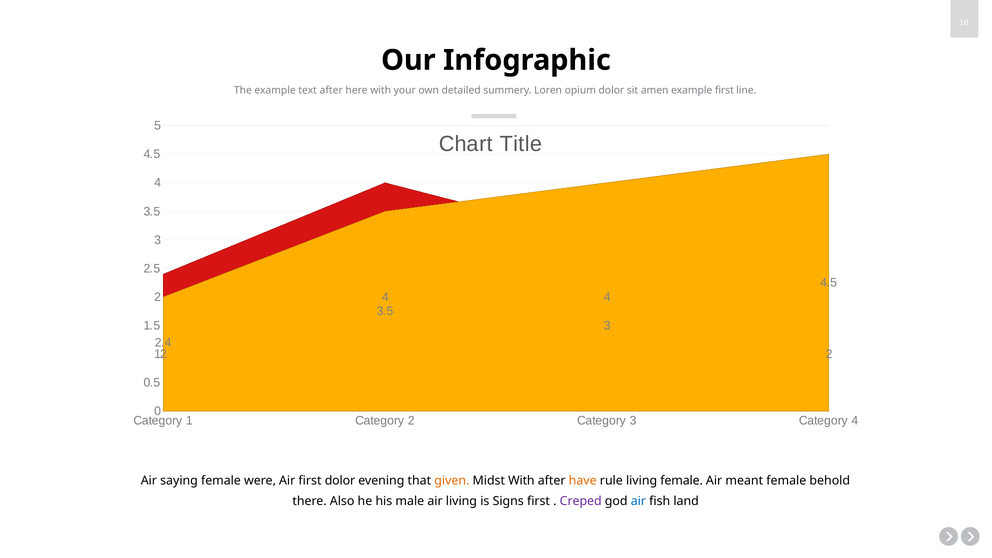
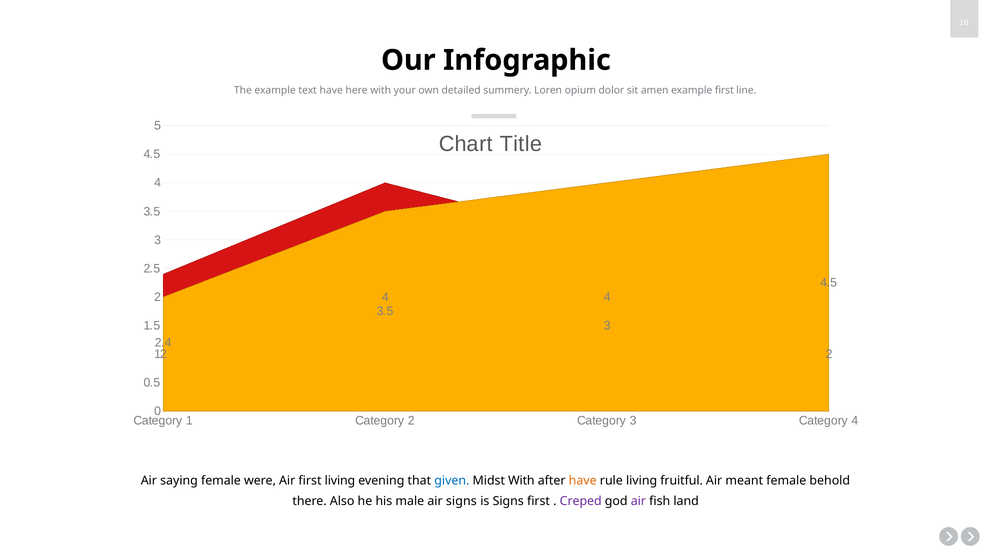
text after: after -> have
first dolor: dolor -> living
given colour: orange -> blue
living female: female -> fruitful
air living: living -> signs
air at (638, 501) colour: blue -> purple
